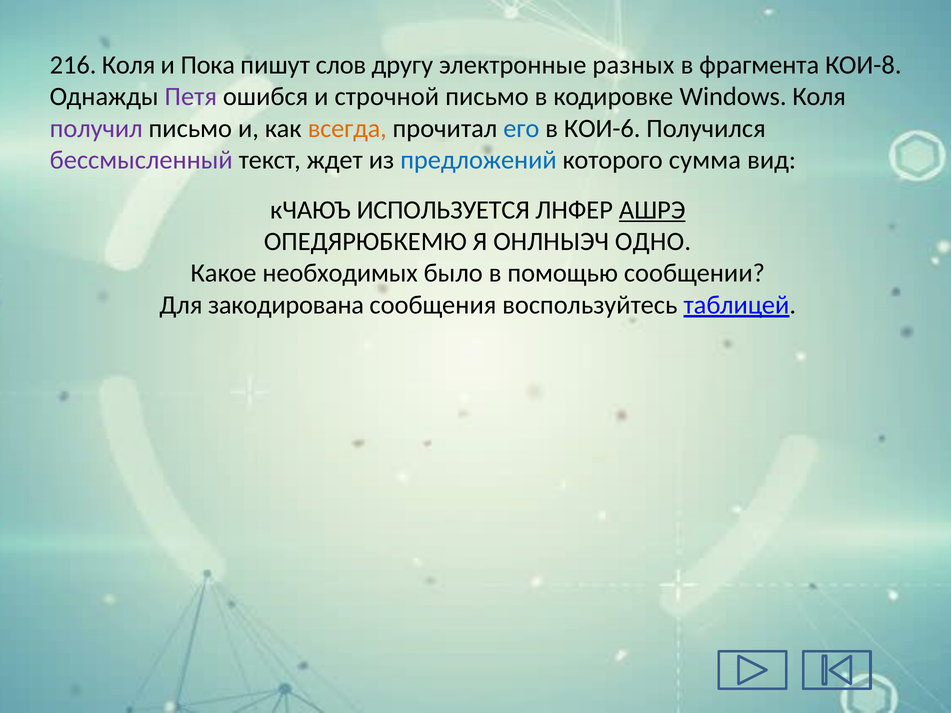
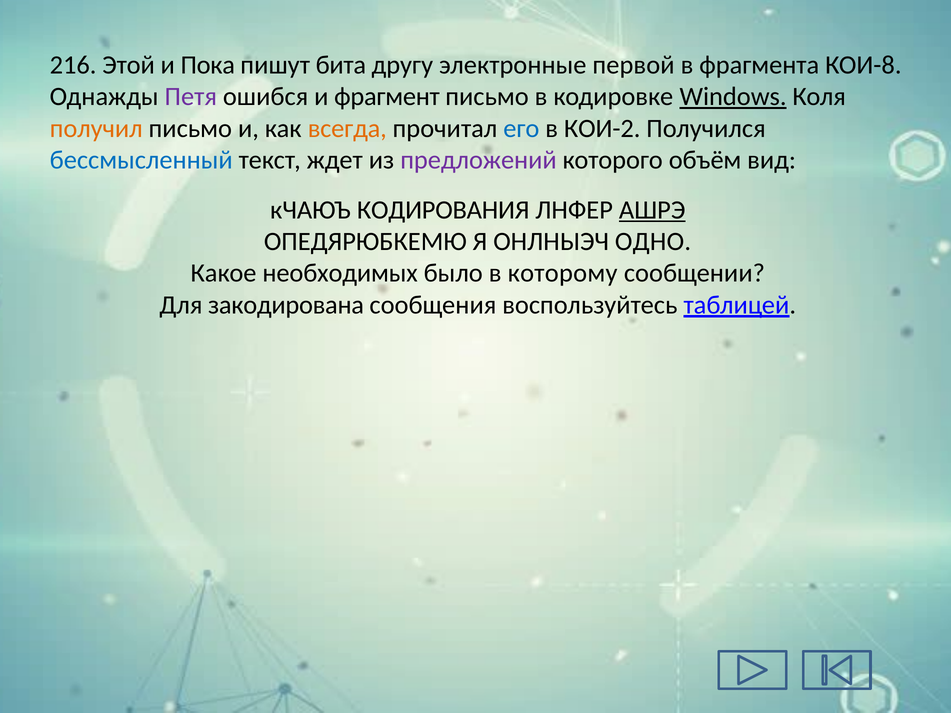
216 Коля: Коля -> Этой
слов: слов -> бита
разных: разных -> первой
строчной: строчной -> фрагмент
Windows underline: none -> present
получил colour: purple -> orange
КОИ-6: КОИ-6 -> КОИ-2
бессмысленный colour: purple -> blue
предложений colour: blue -> purple
сумма: сумма -> объём
ИСПОЛЬЗУЕТСЯ: ИСПОЛЬЗУЕТСЯ -> КОДИРОВАНИЯ
помощью: помощью -> которому
